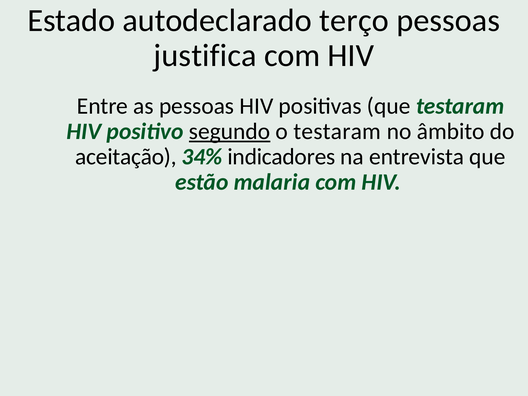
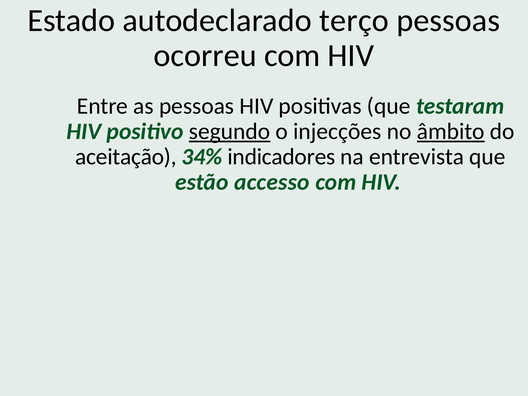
justifica: justifica -> ocorreu
o testaram: testaram -> injecções
âmbito underline: none -> present
malaria: malaria -> accesso
